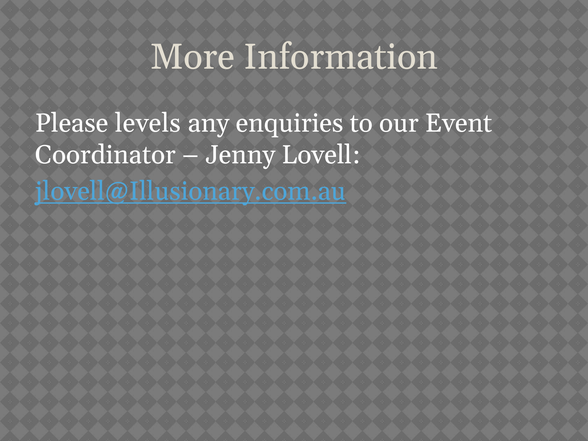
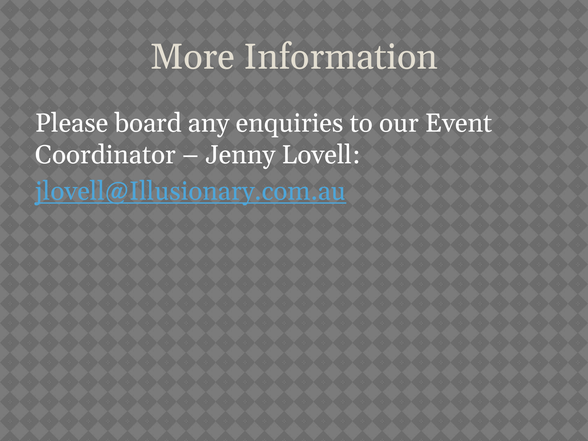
levels: levels -> board
